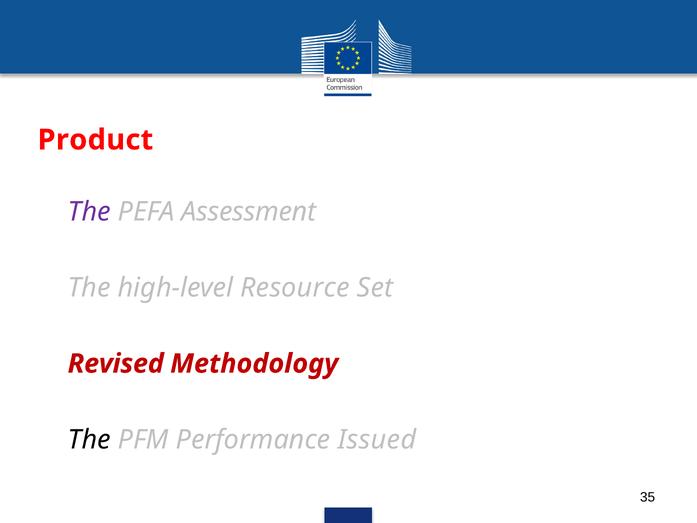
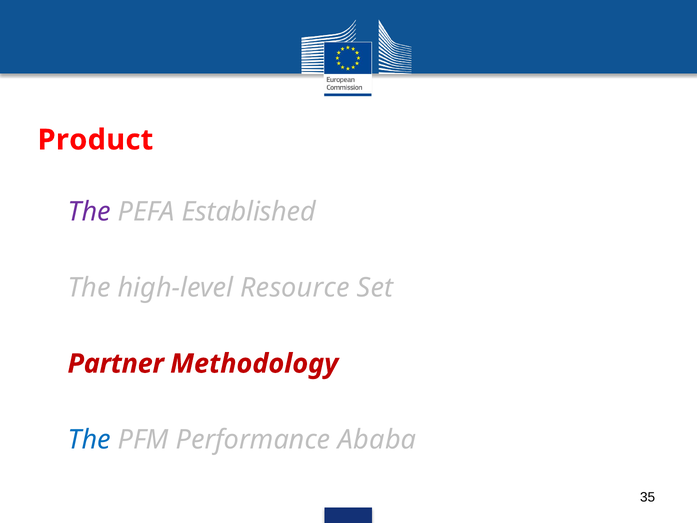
Assessment: Assessment -> Established
Revised: Revised -> Partner
The at (89, 439) colour: black -> blue
Issued: Issued -> Ababa
